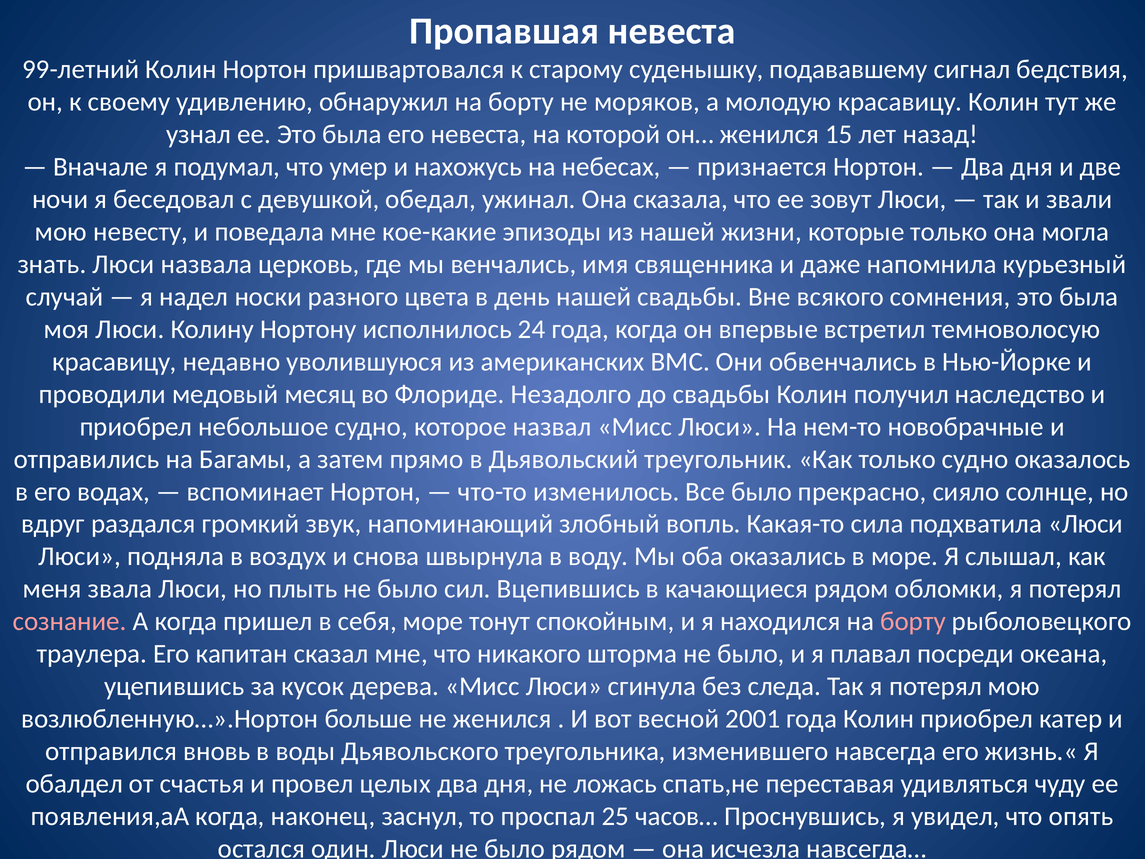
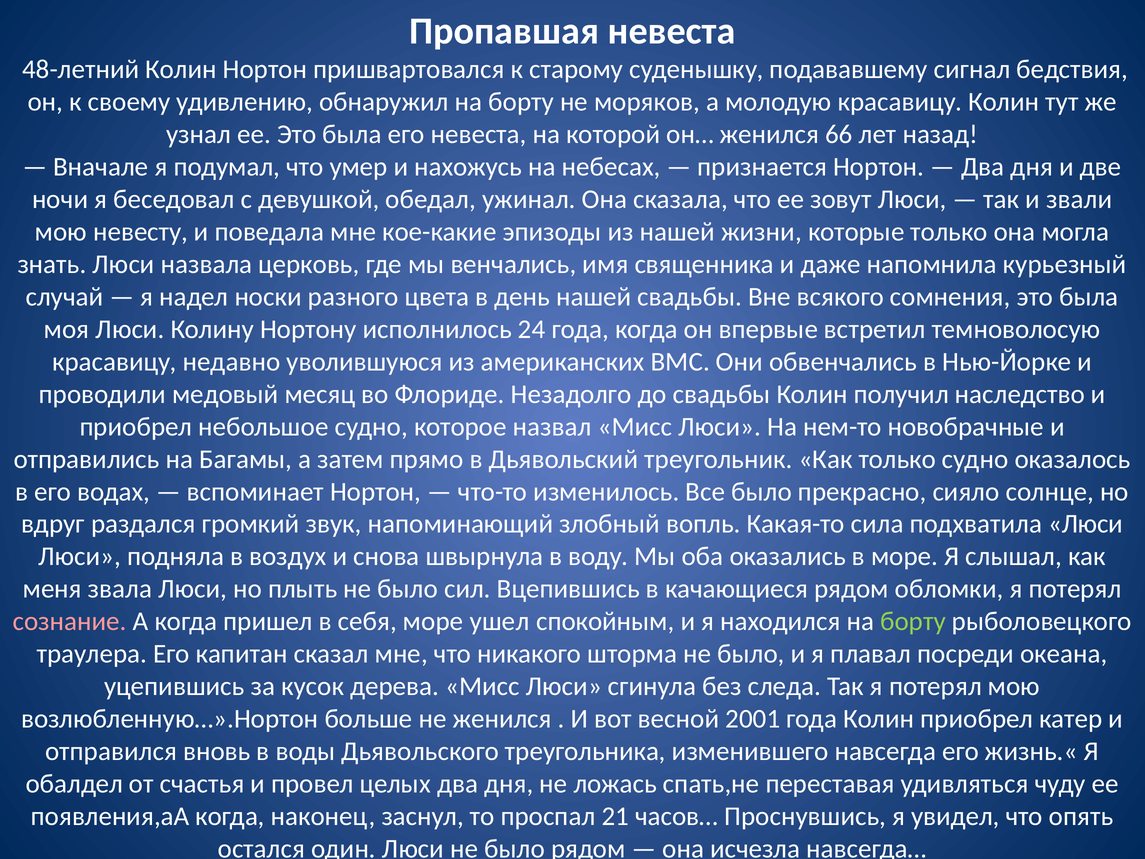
99-летний: 99-летний -> 48-летний
15: 15 -> 66
тонут: тонут -> ушел
борту at (913, 621) colour: pink -> light green
25: 25 -> 21
